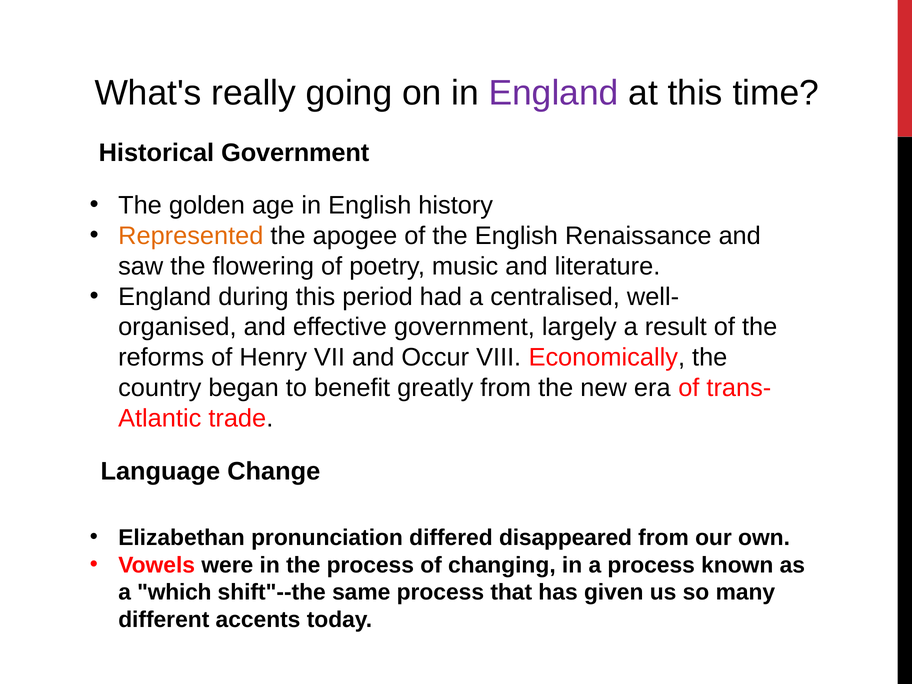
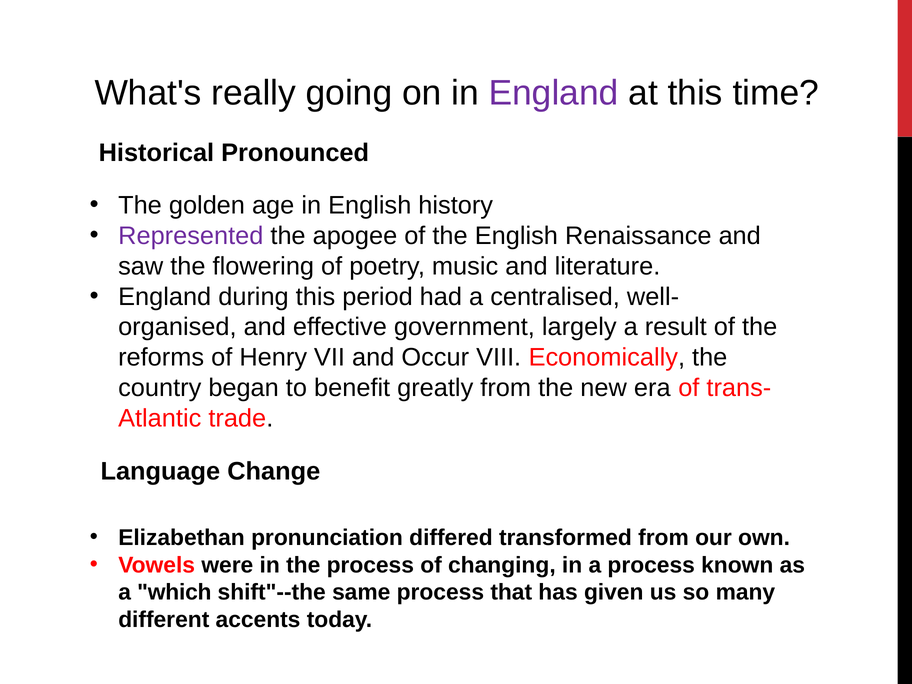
Historical Government: Government -> Pronounced
Represented colour: orange -> purple
disappeared: disappeared -> transformed
